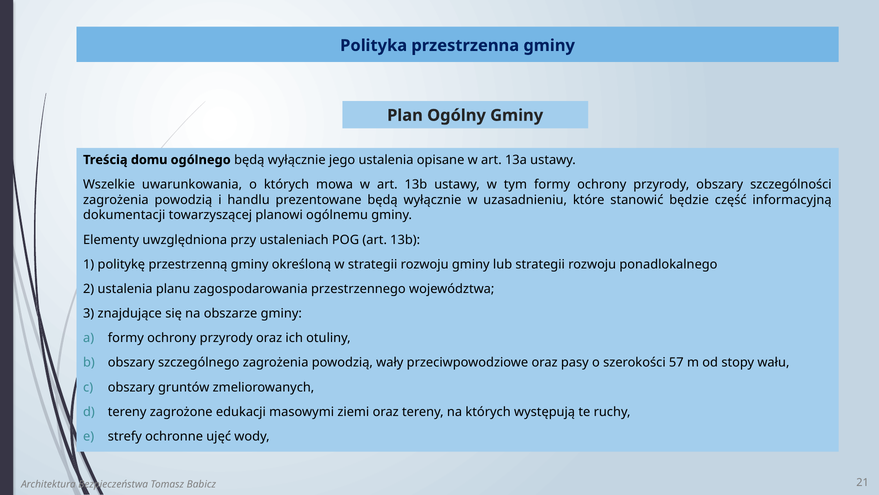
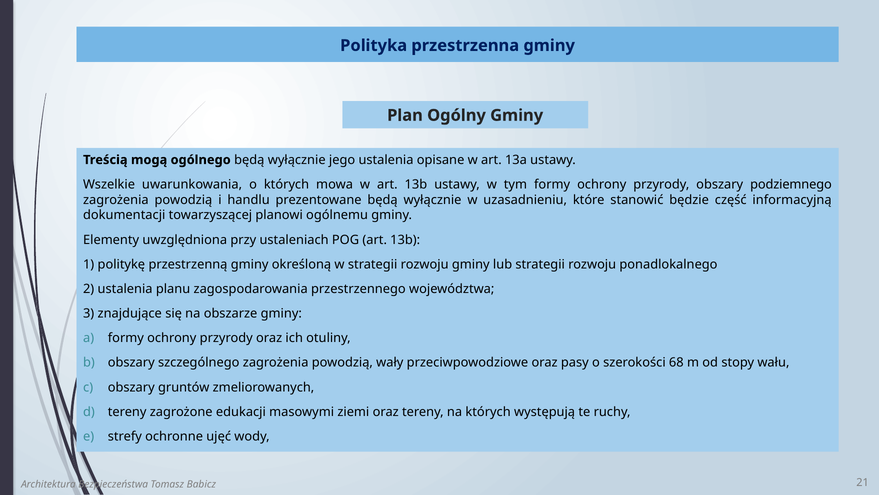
domu: domu -> mogą
szczególności: szczególności -> podziemnego
57: 57 -> 68
